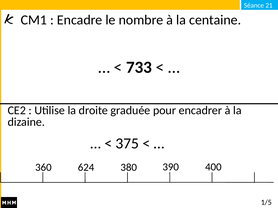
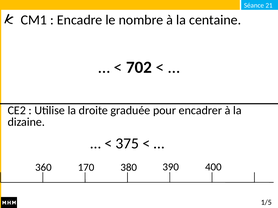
733: 733 -> 702
624: 624 -> 170
